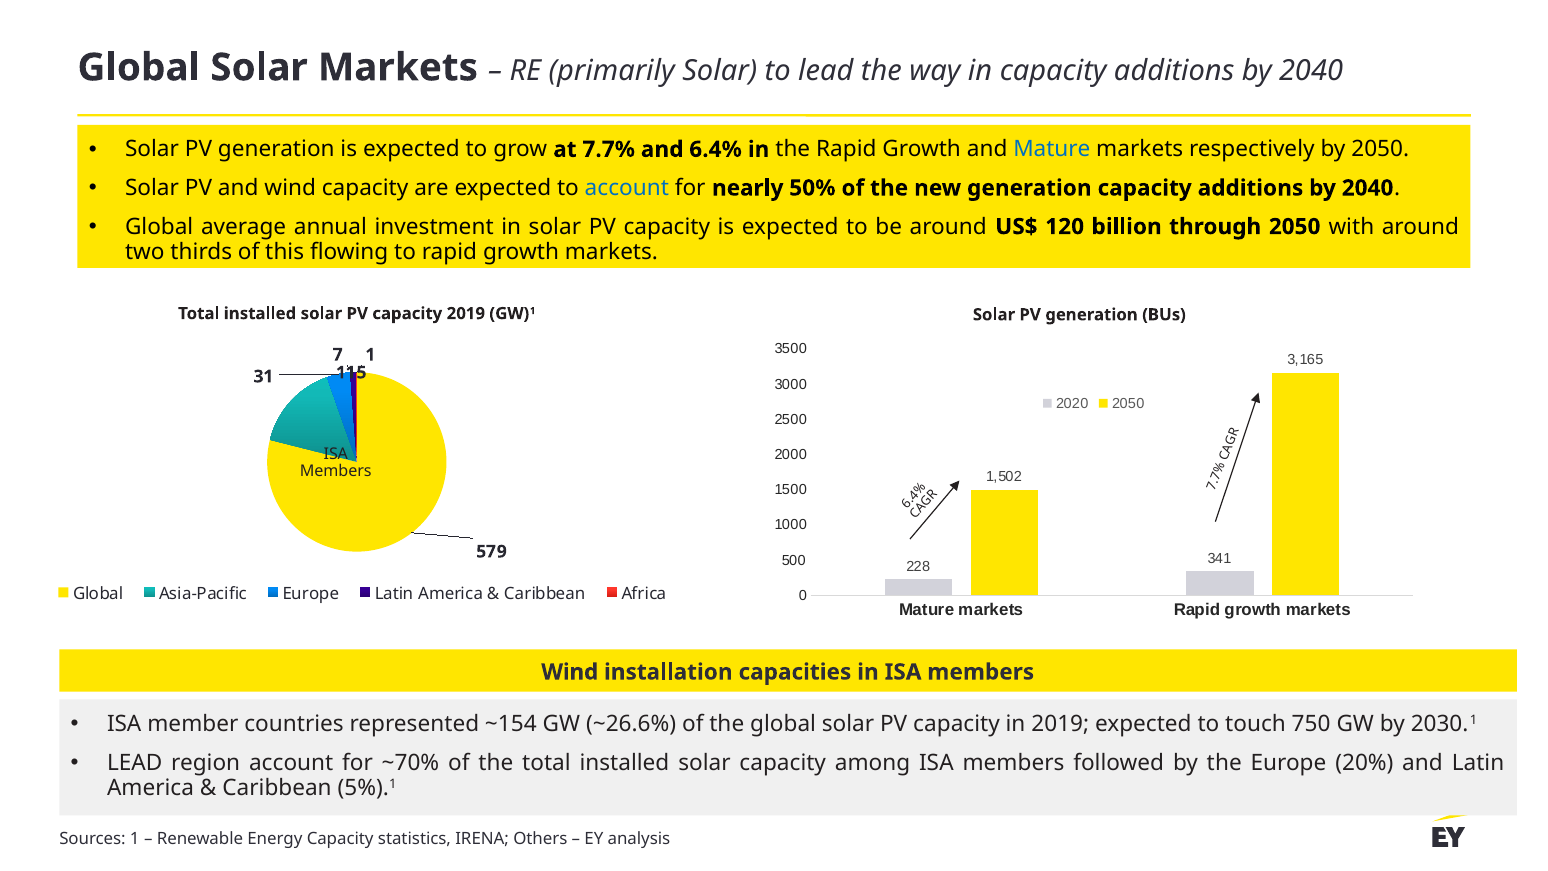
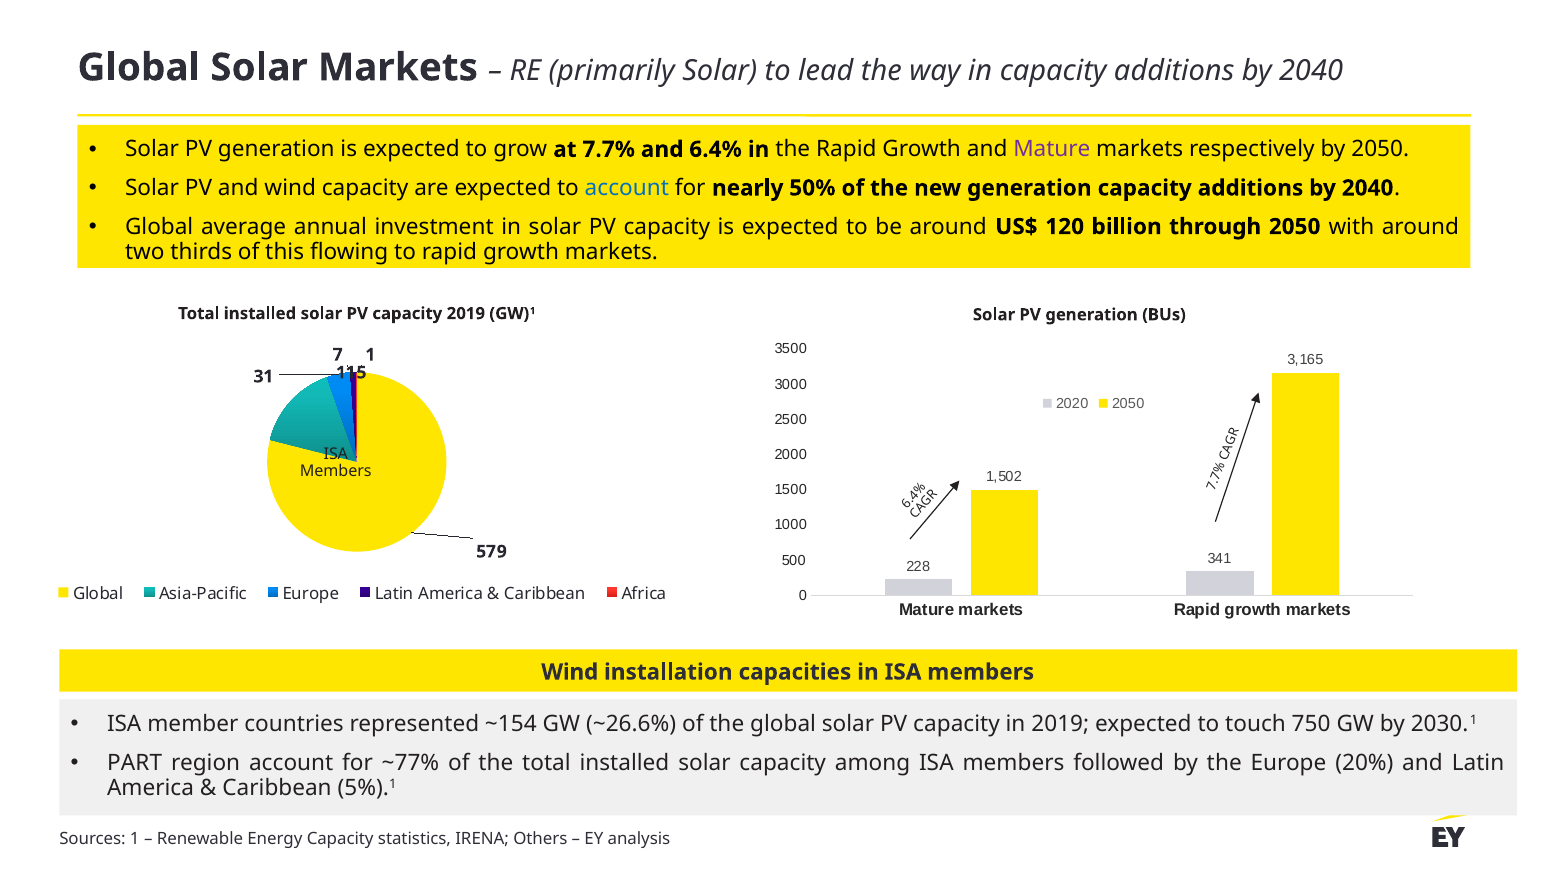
Mature at (1052, 149) colour: blue -> purple
LEAD at (135, 762): LEAD -> PART
~70%: ~70% -> ~77%
